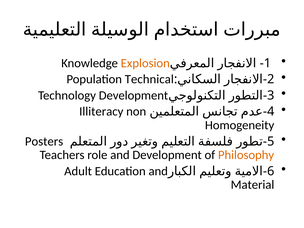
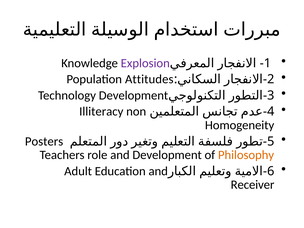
Explosion colour: orange -> purple
Technical: Technical -> Attitudes
Material: Material -> Receiver
